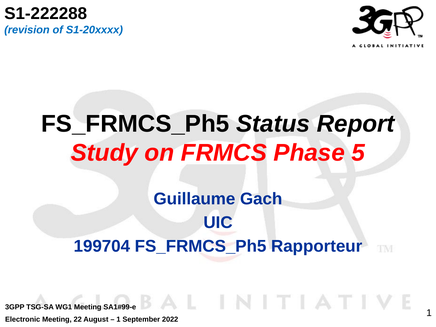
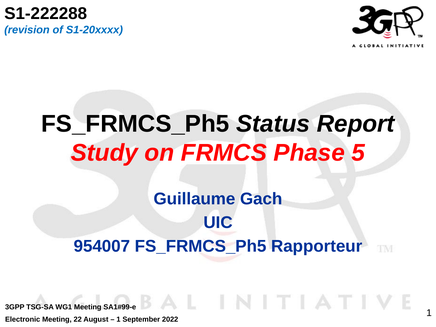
199704: 199704 -> 954007
